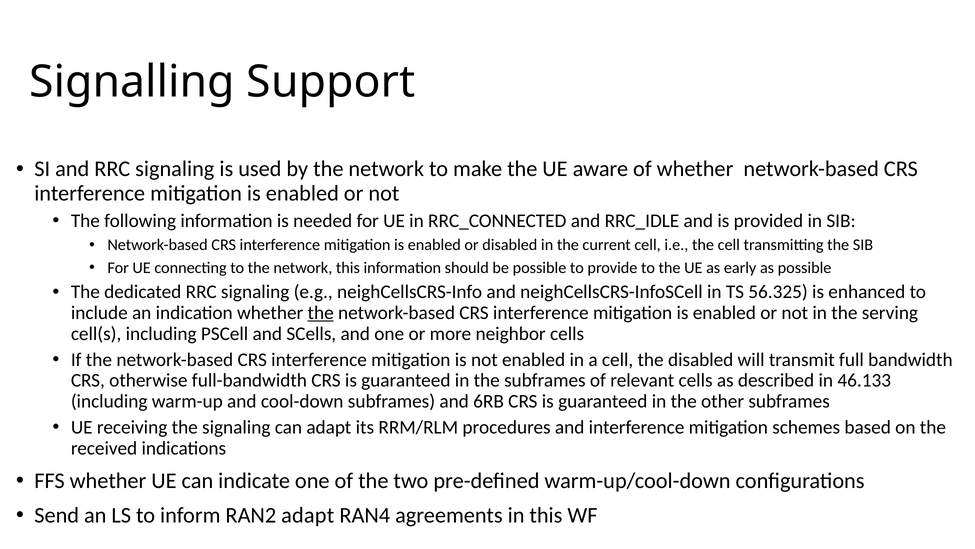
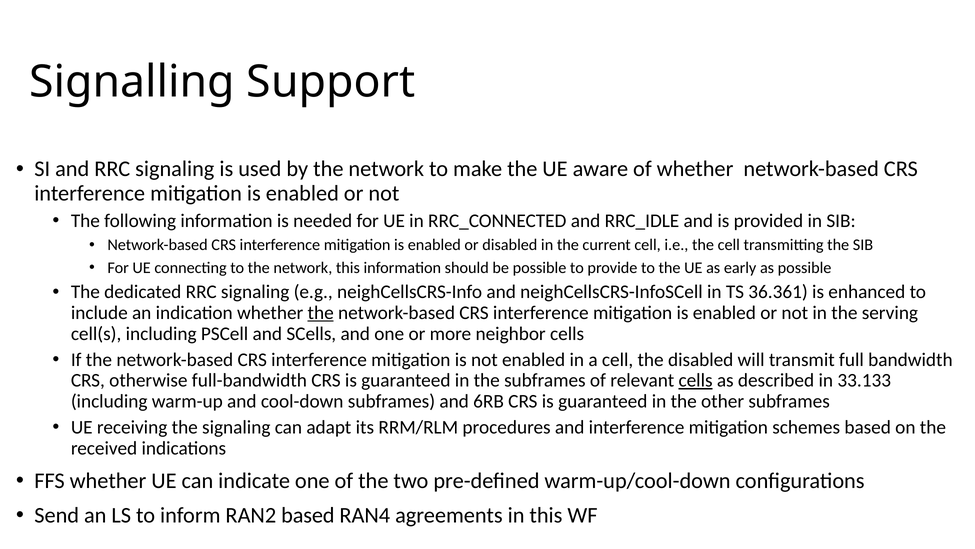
56.325: 56.325 -> 36.361
cells at (696, 380) underline: none -> present
46.133: 46.133 -> 33.133
RAN2 adapt: adapt -> based
